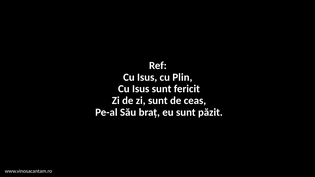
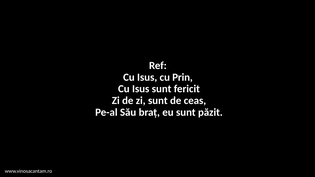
Plin: Plin -> Prin
